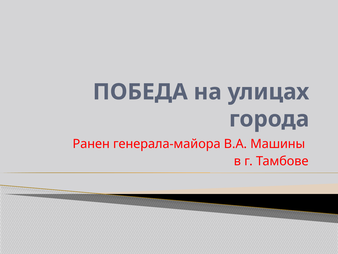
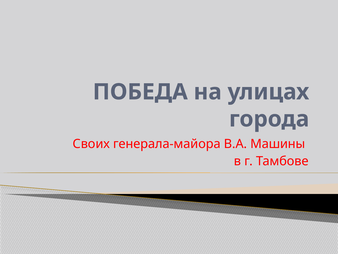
Ранен: Ранен -> Своих
